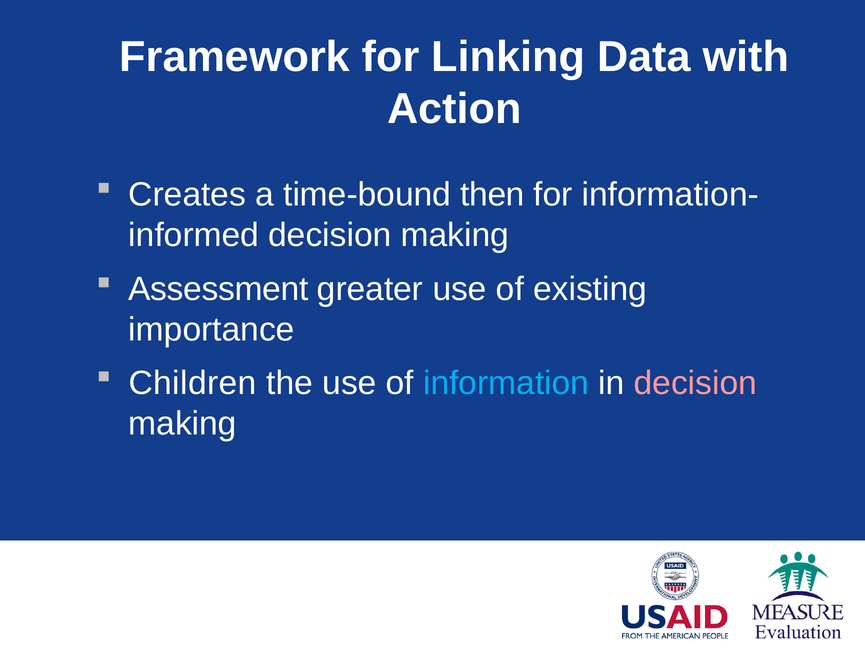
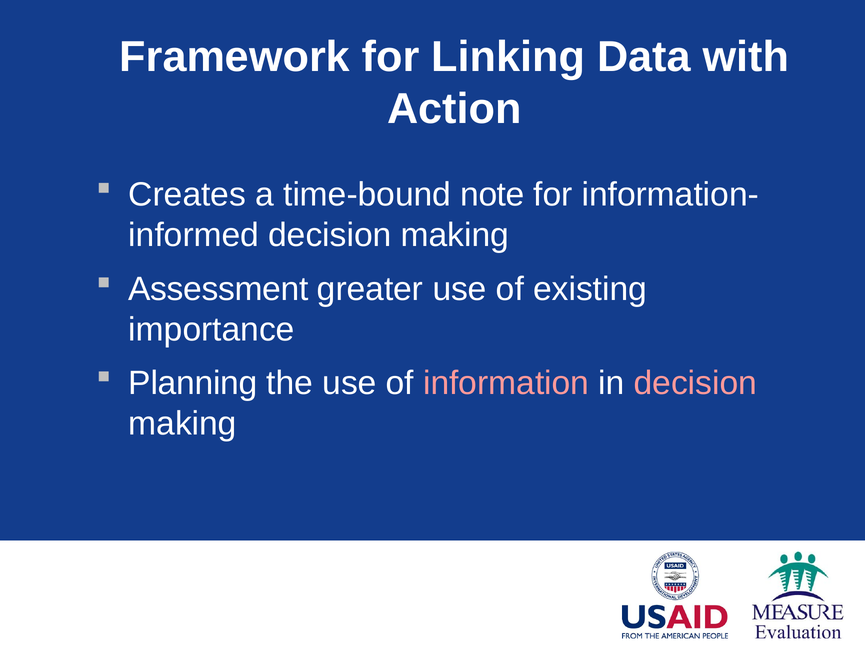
then: then -> note
Children: Children -> Planning
information colour: light blue -> pink
